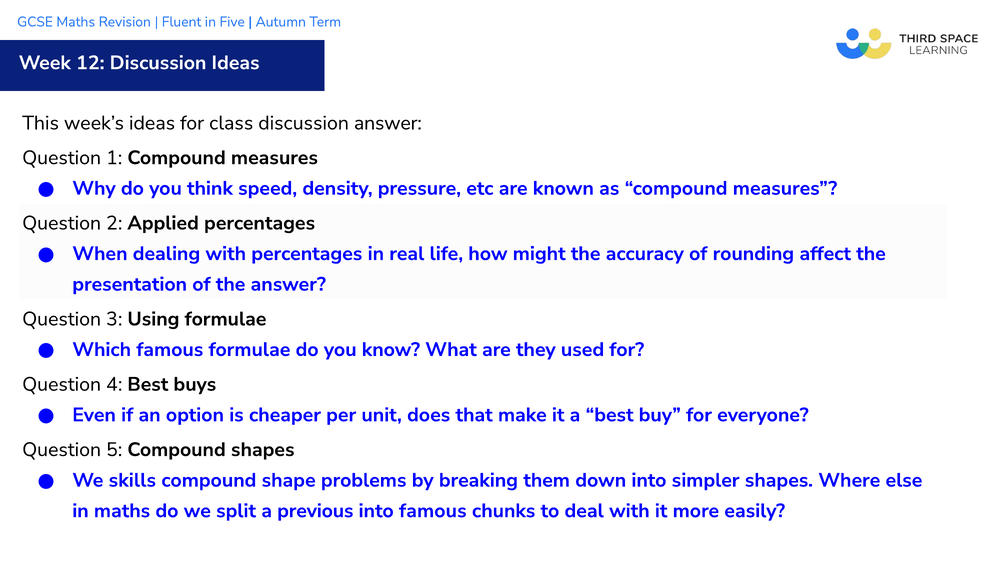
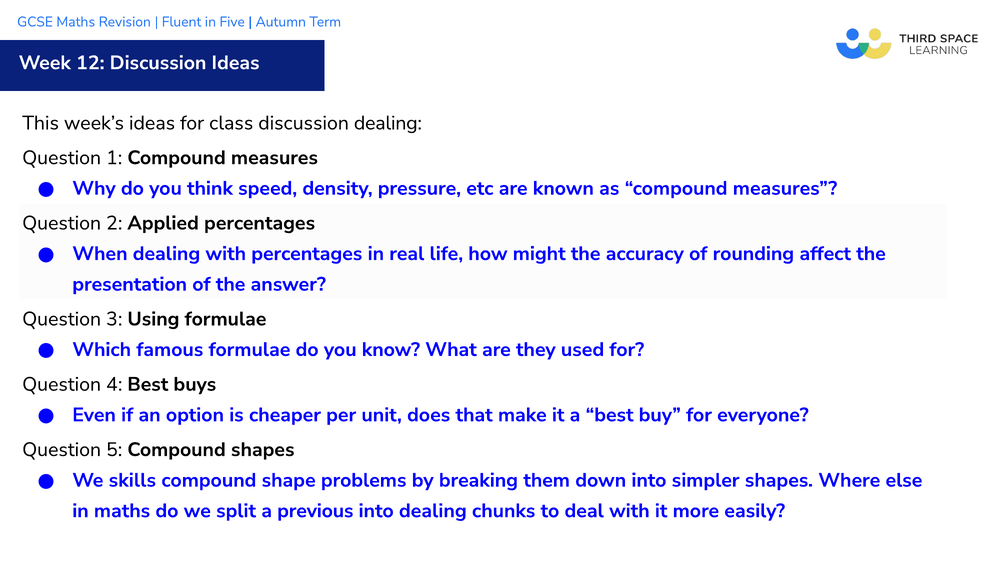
discussion answer: answer -> dealing
into famous: famous -> dealing
